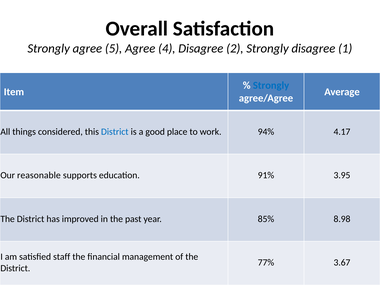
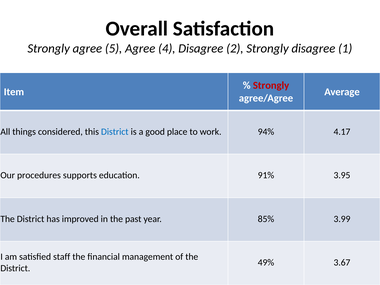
Strongly at (271, 85) colour: blue -> red
reasonable: reasonable -> procedures
8.98: 8.98 -> 3.99
77%: 77% -> 49%
